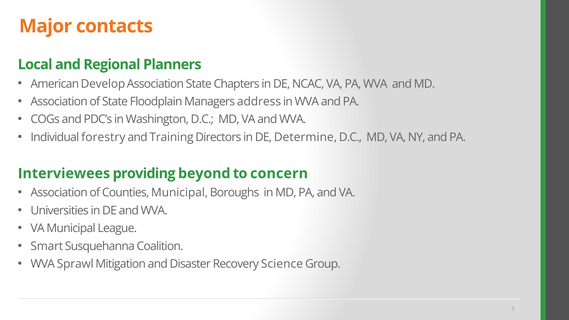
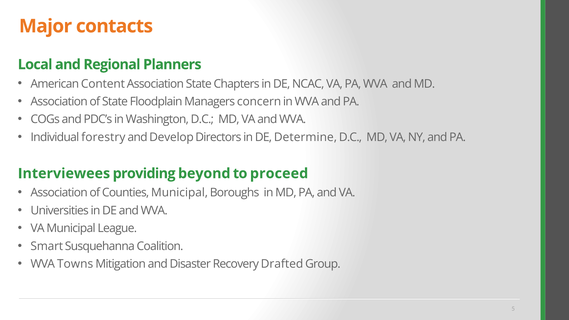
Develop: Develop -> Content
address: address -> concern
Training: Training -> Develop
concern: concern -> proceed
Sprawl: Sprawl -> Towns
Science: Science -> Drafted
